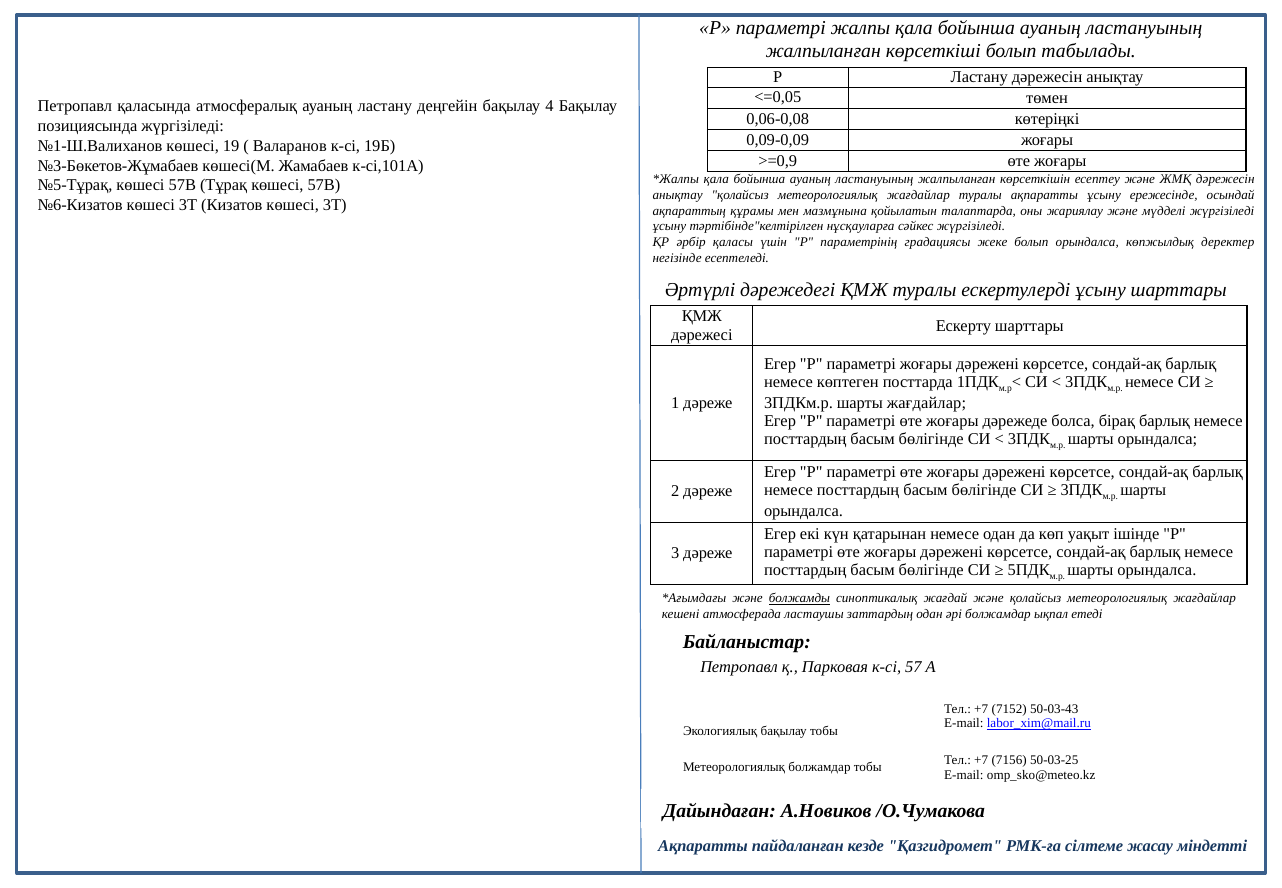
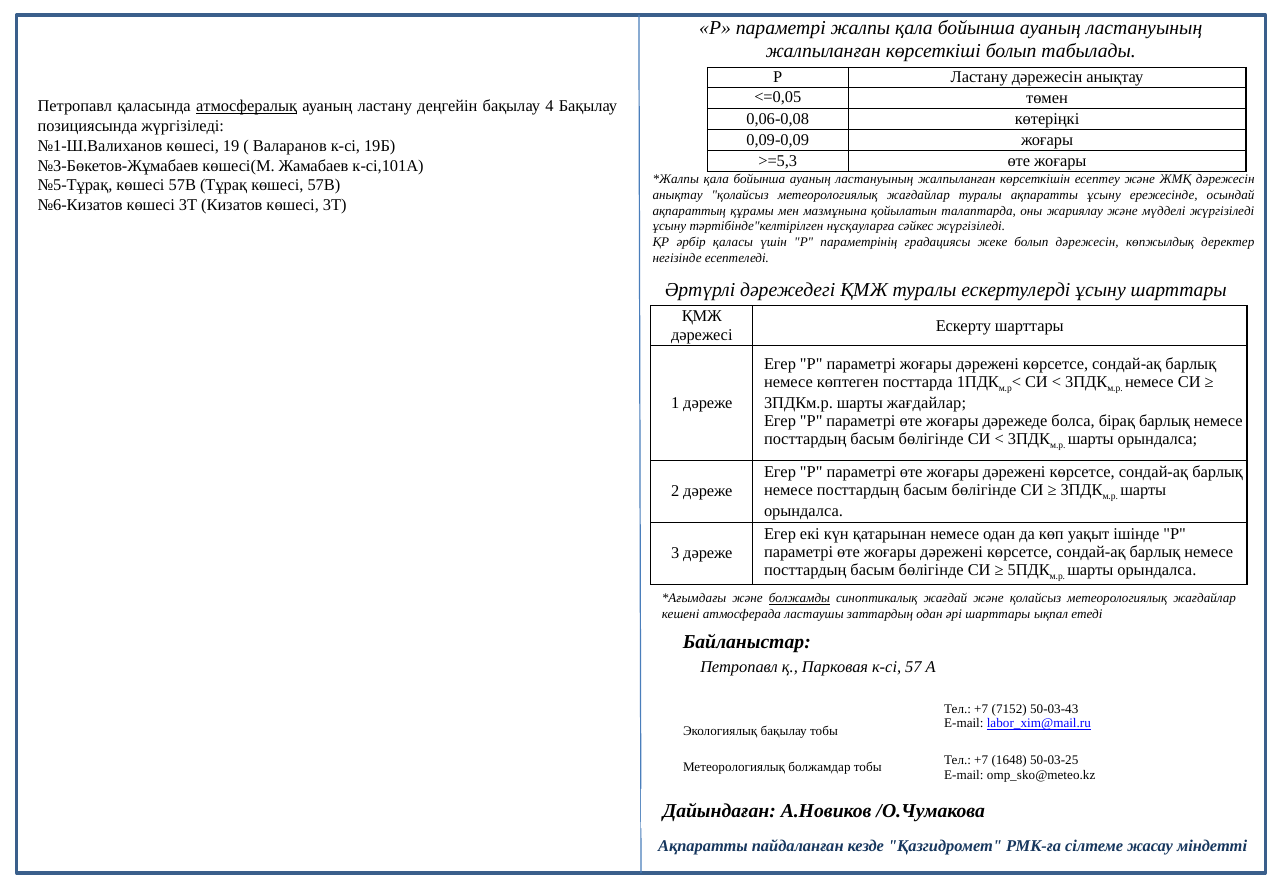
атмосфералық underline: none -> present
>=0,9: >=0,9 -> >=5,3
болып орындалса: орындалса -> дәрежесін
әрі болжамдар: болжамдар -> шарттары
7156: 7156 -> 1648
